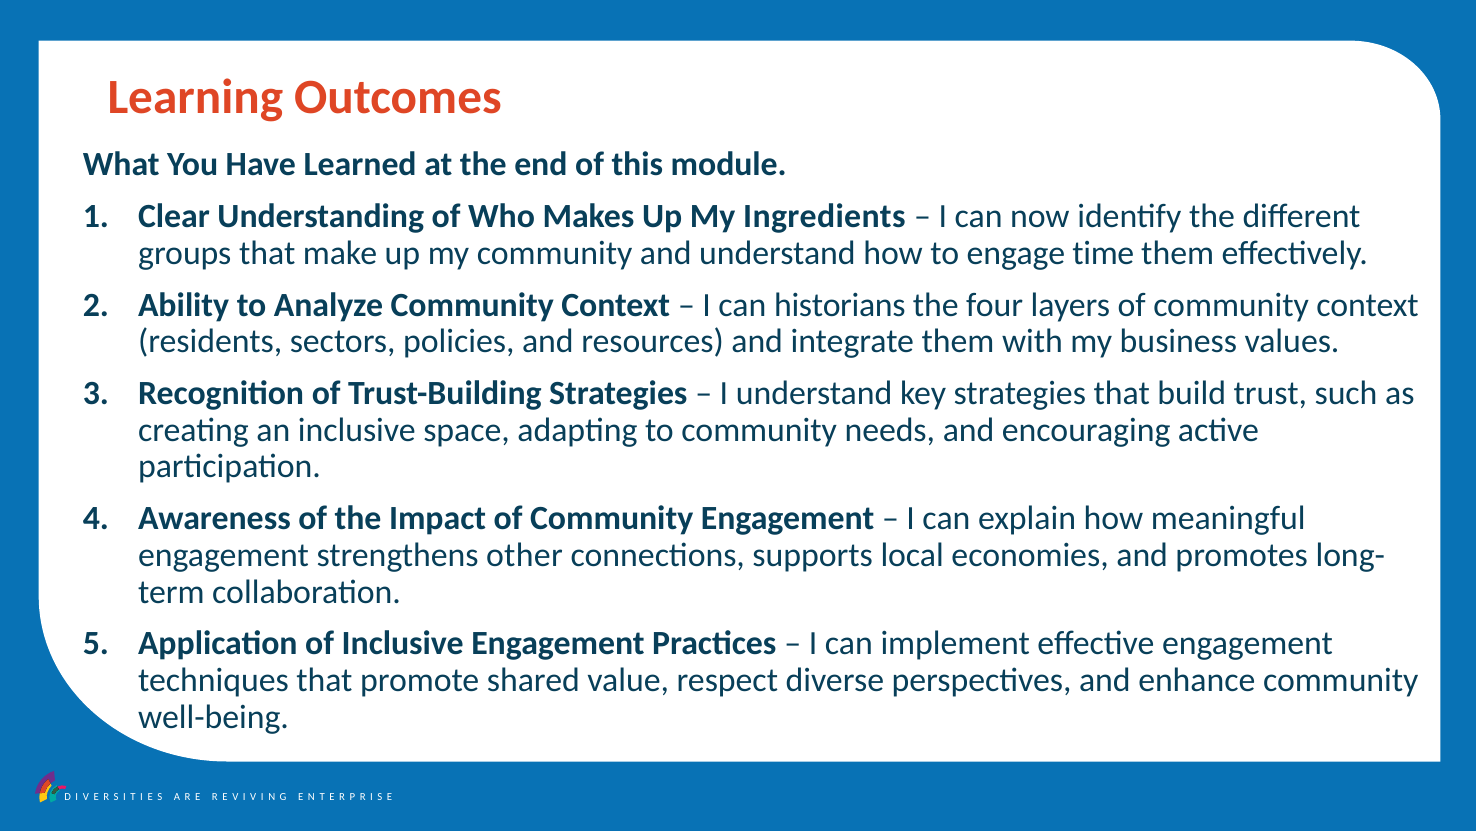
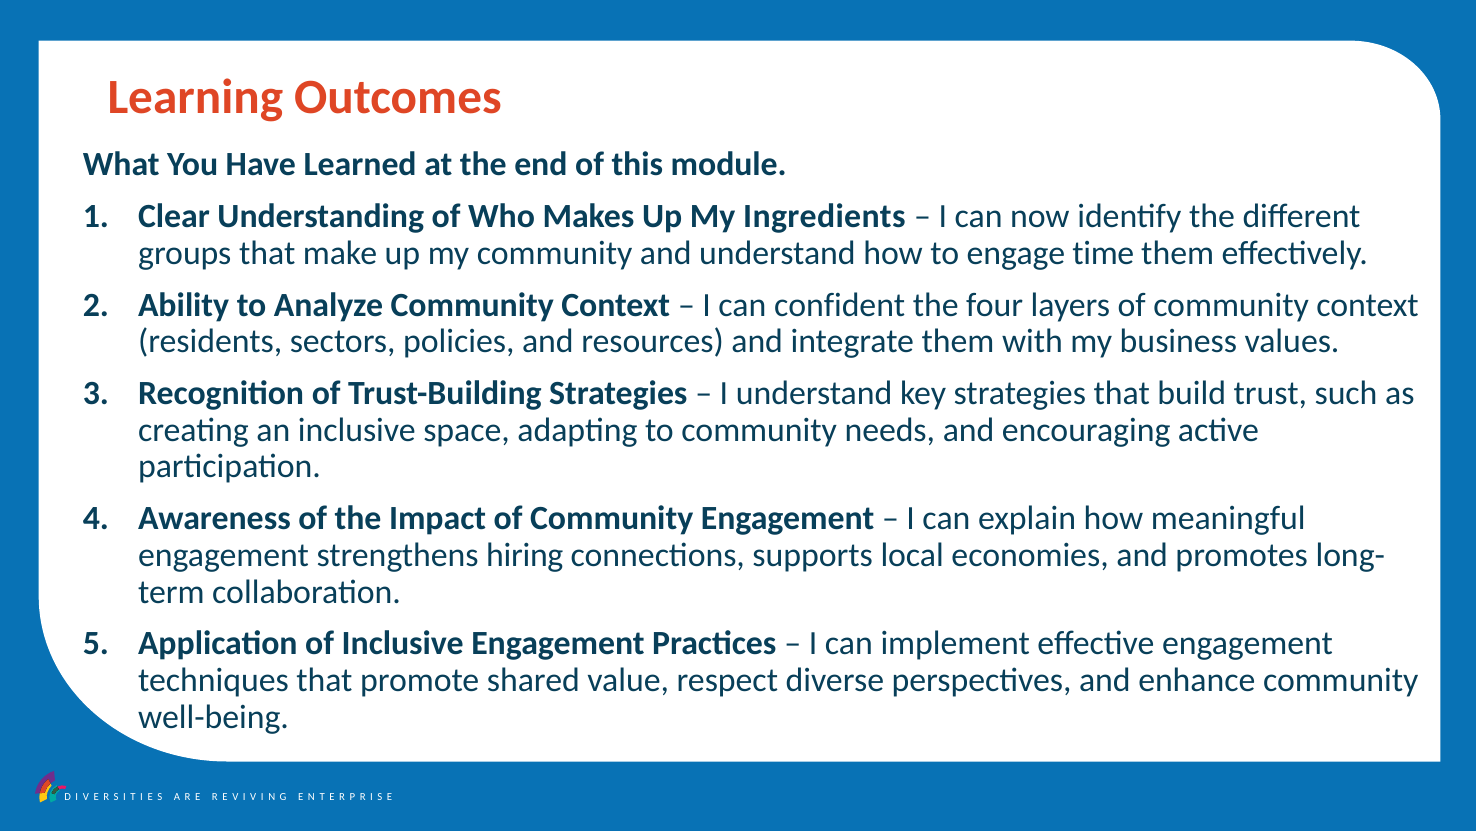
historians: historians -> confident
other: other -> hiring
